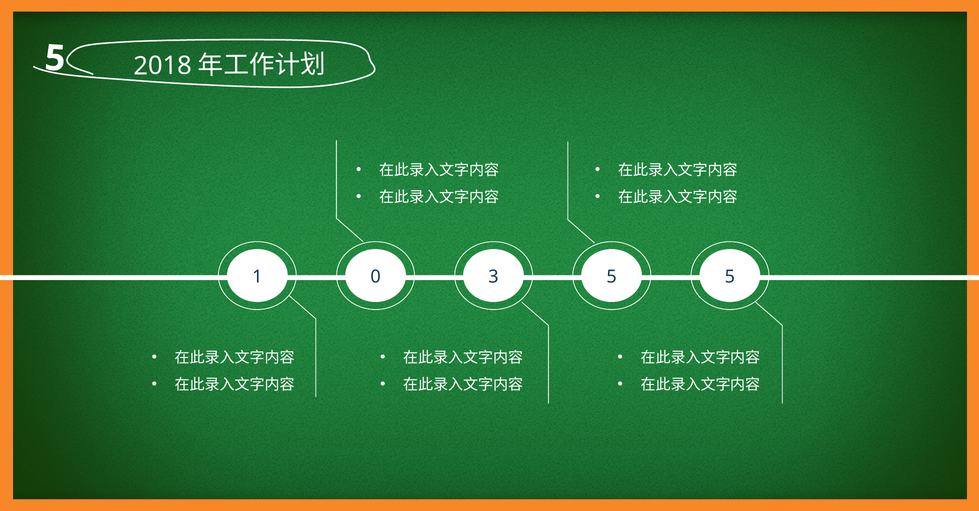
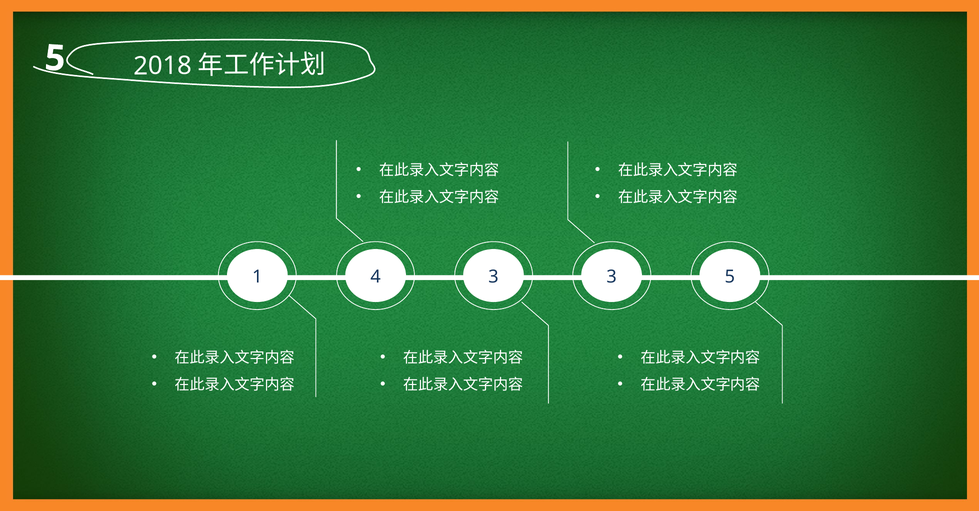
0: 0 -> 4
3 5: 5 -> 3
